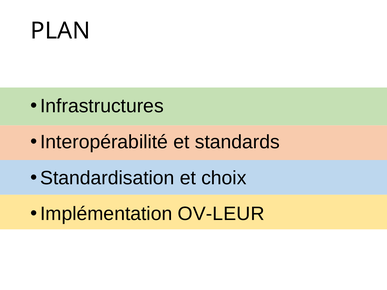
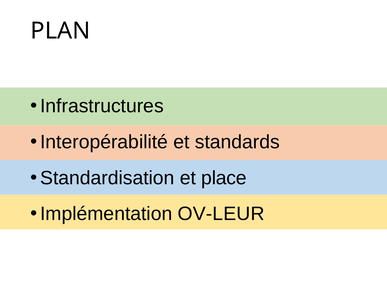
choix: choix -> place
